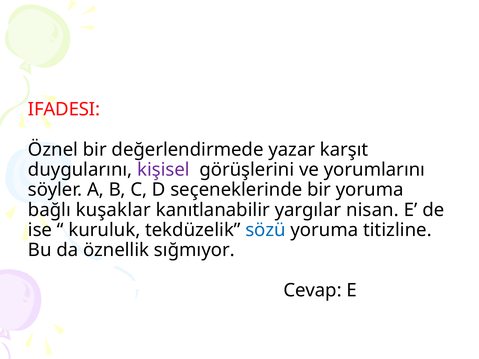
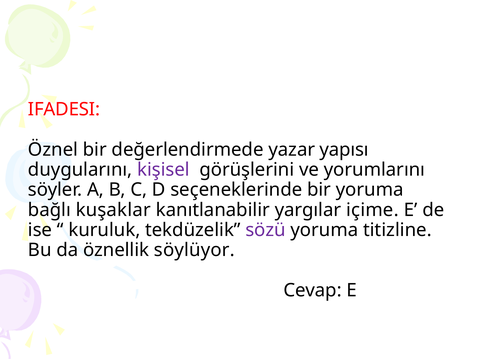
karşıt: karşıt -> yapısı
nisan: nisan -> içime
sözü colour: blue -> purple
sığmıyor: sığmıyor -> söylüyor
